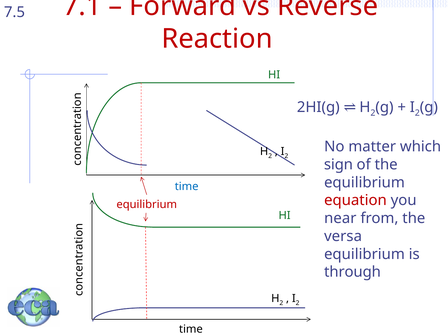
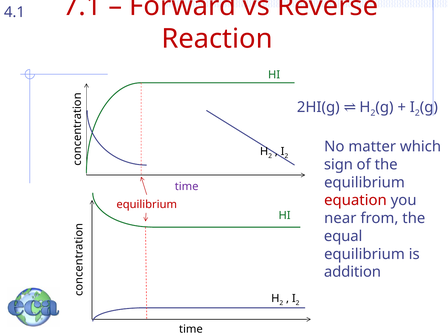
7.5: 7.5 -> 4.1
time at (187, 186) colour: blue -> purple
versa: versa -> equal
through: through -> addition
